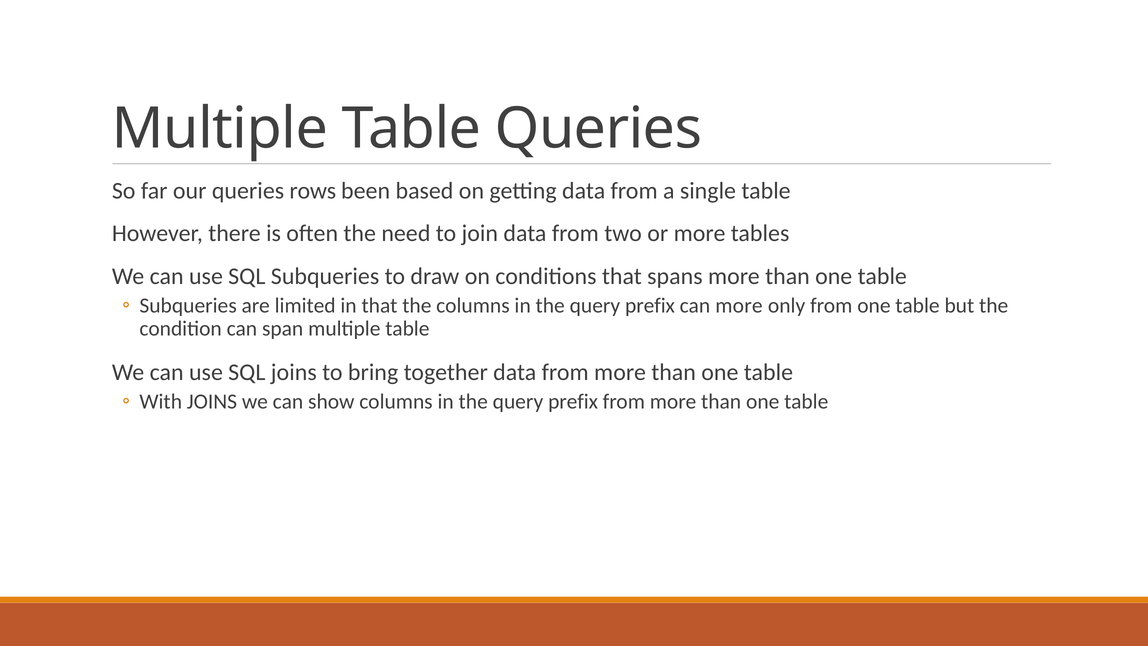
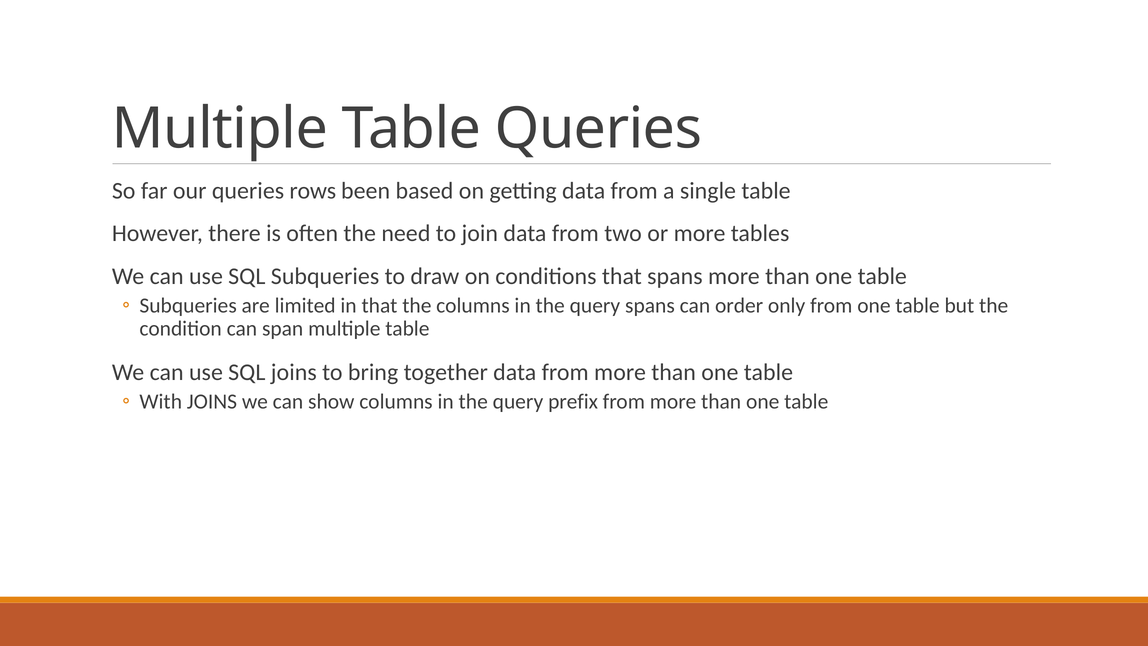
prefix at (650, 305): prefix -> spans
can more: more -> order
